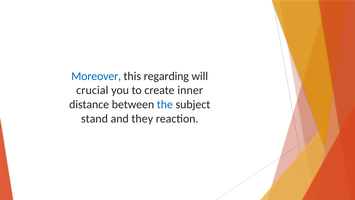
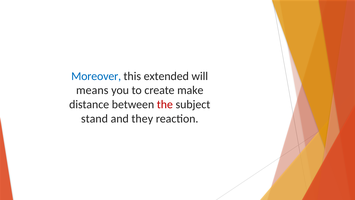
regarding: regarding -> extended
crucial: crucial -> means
inner: inner -> make
the colour: blue -> red
